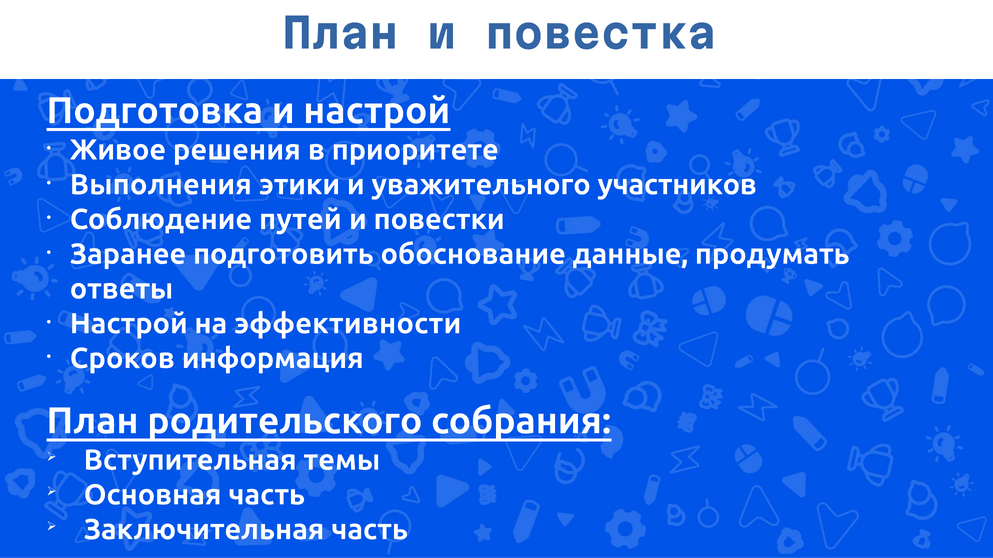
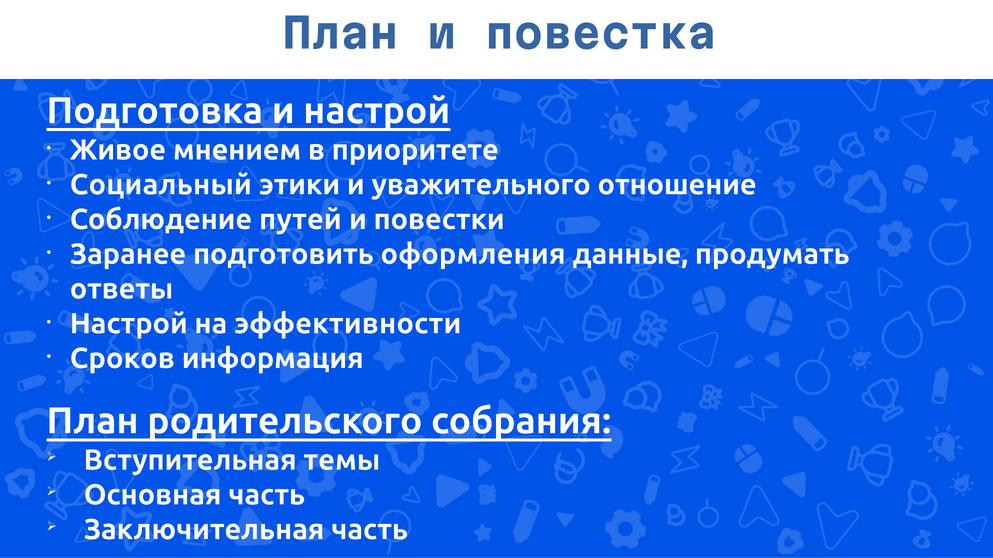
решения: решения -> мнением
Выполнения: Выполнения -> Социальный
участников: участников -> отношение
обоснование: обоснование -> оформления
